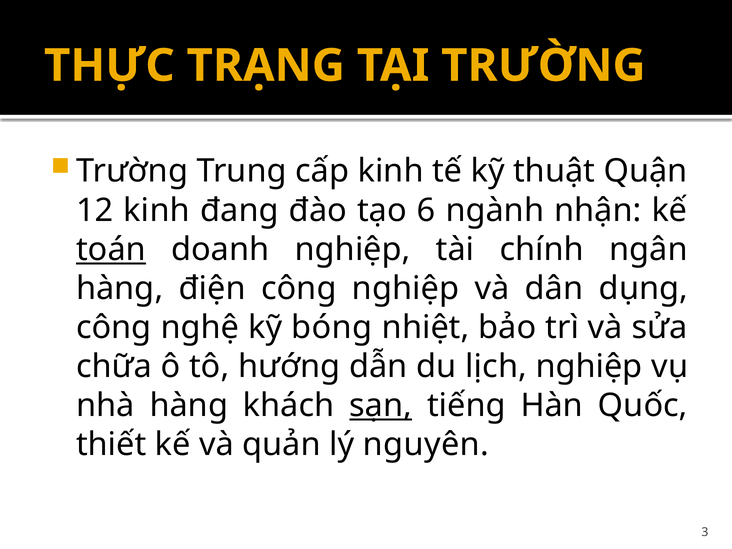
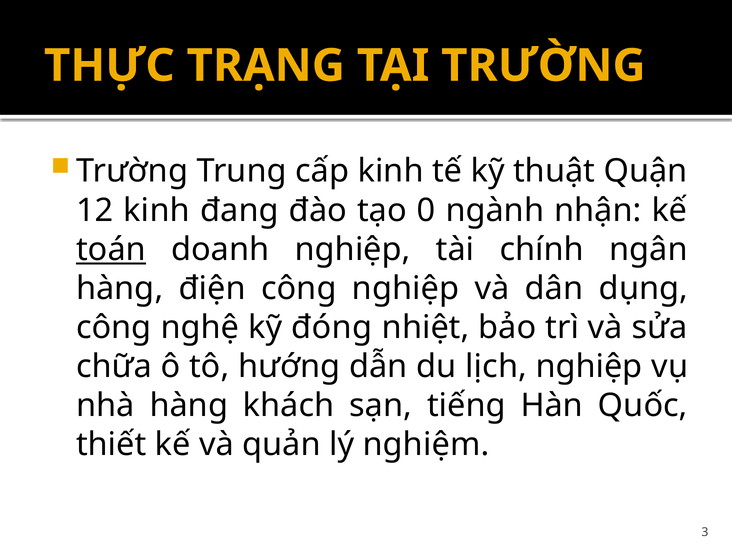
6: 6 -> 0
bóng: bóng -> đóng
sạn underline: present -> none
nguyên: nguyên -> nghiệm
